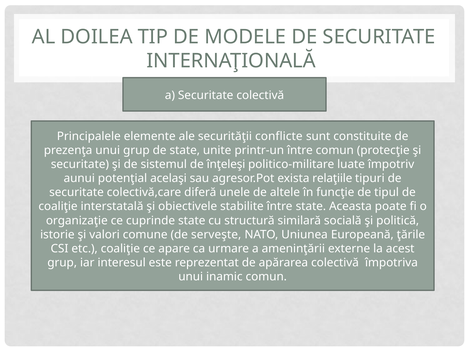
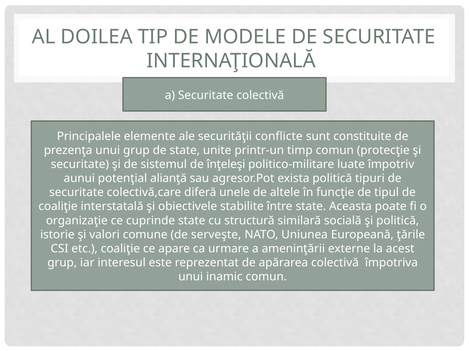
printr-un între: între -> timp
acelaşi: acelaşi -> alianţă
exista relaţiile: relaţiile -> politică
